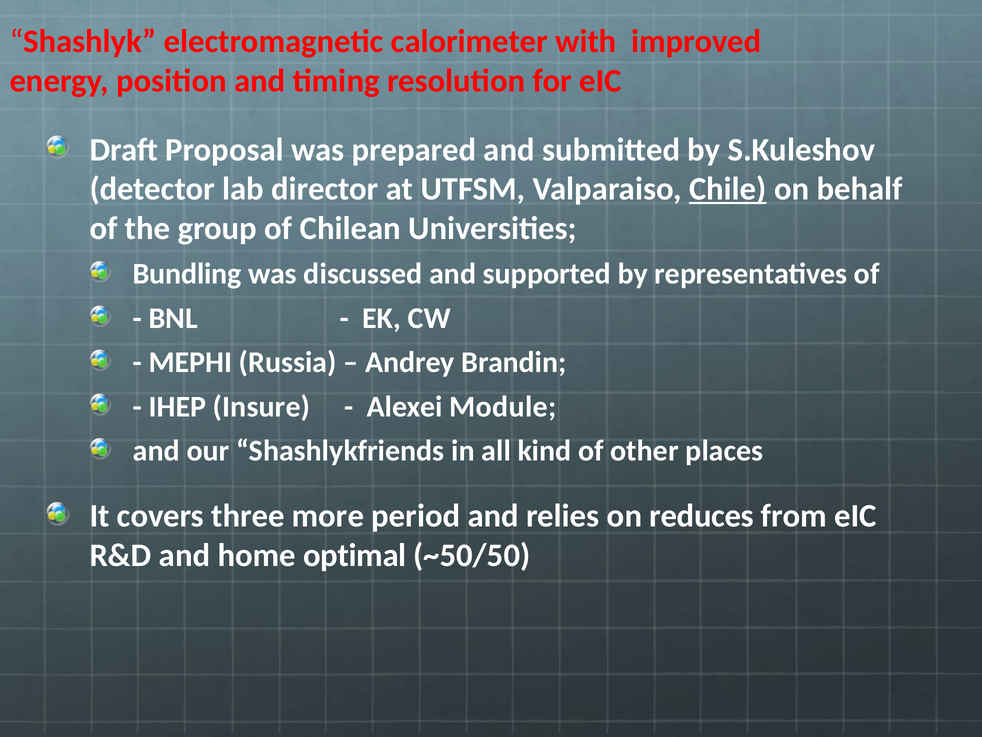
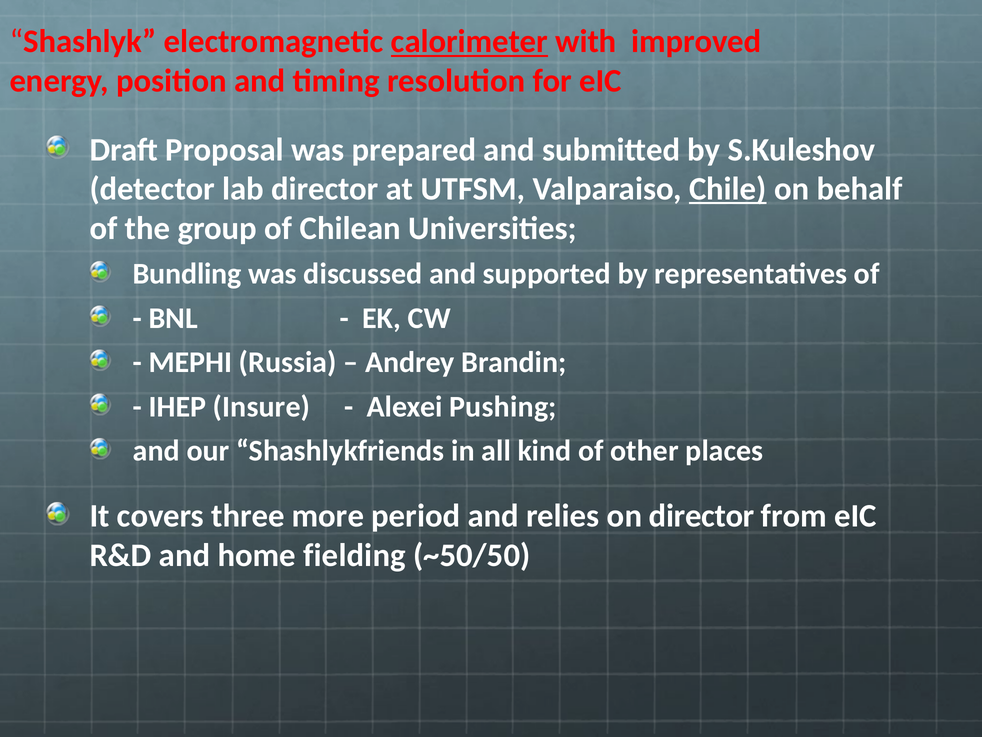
calorimeter underline: none -> present
Module: Module -> Pushing
on reduces: reduces -> director
optimal: optimal -> fielding
